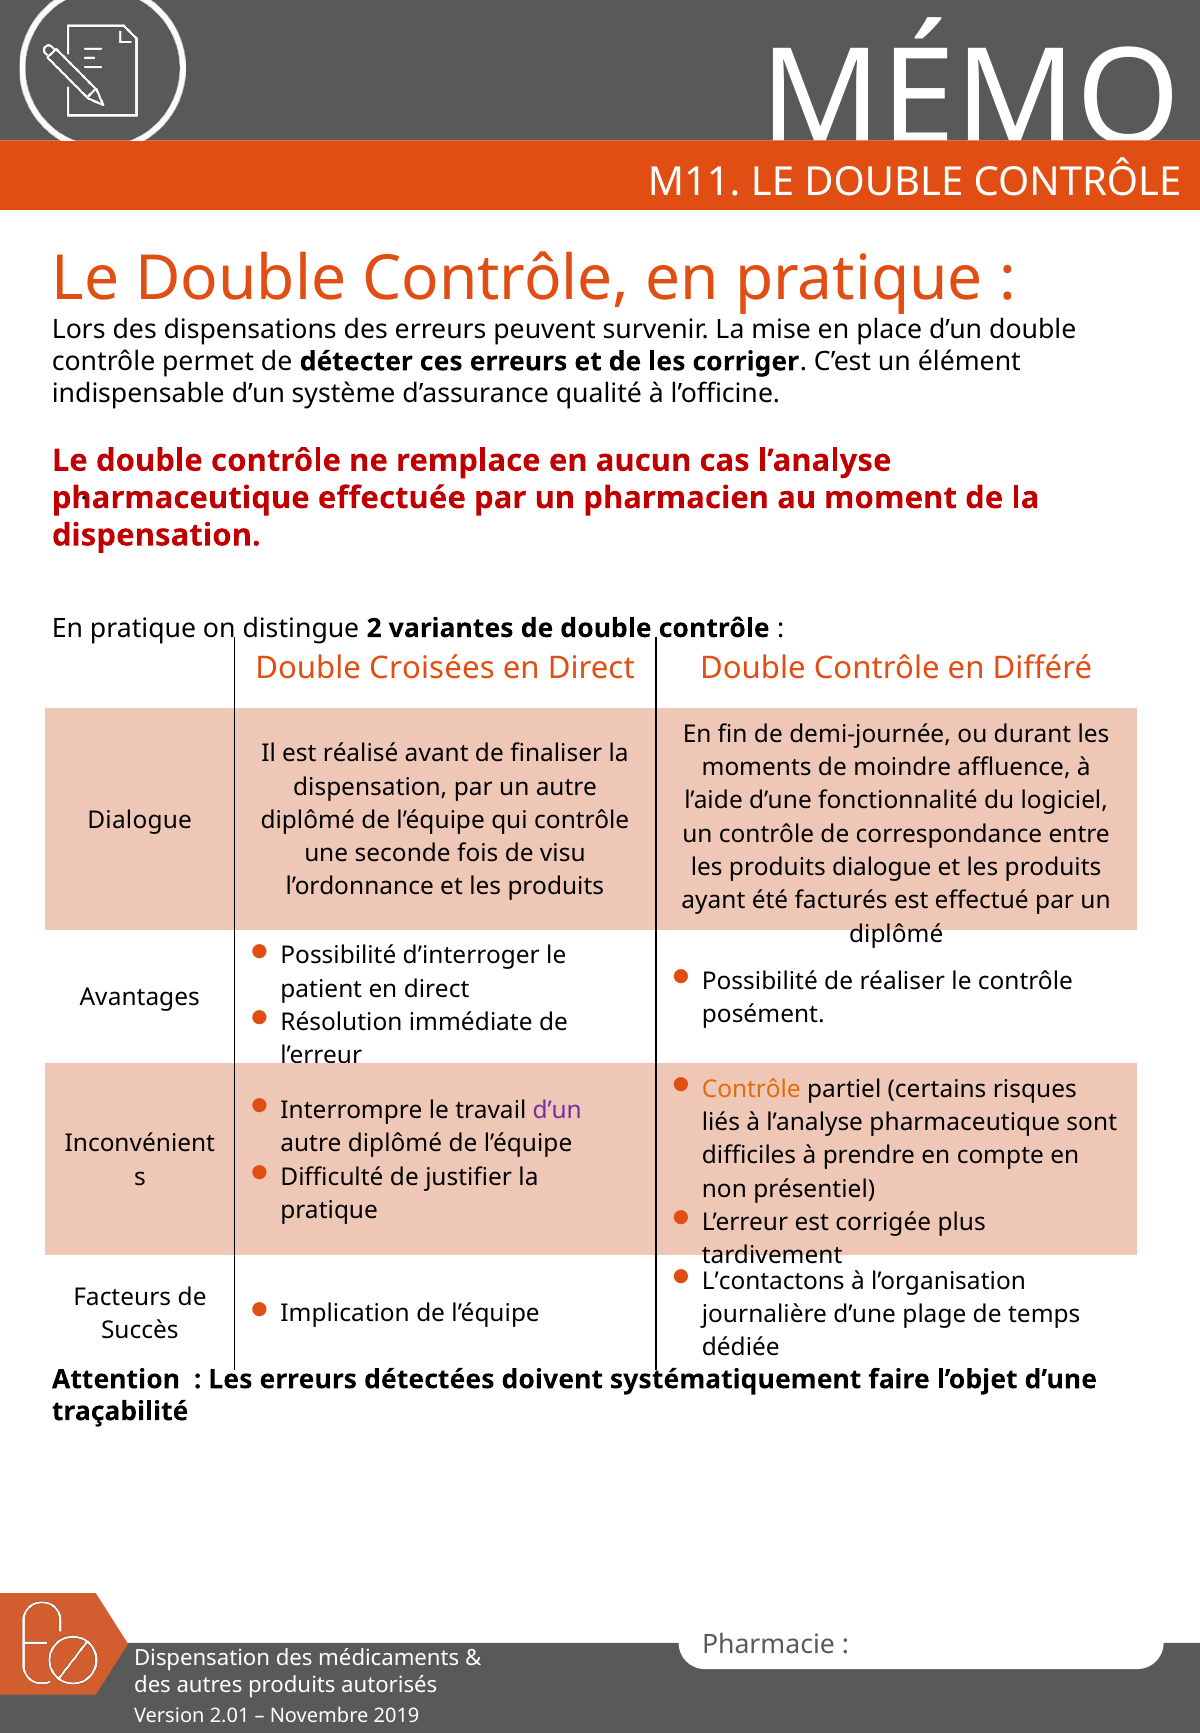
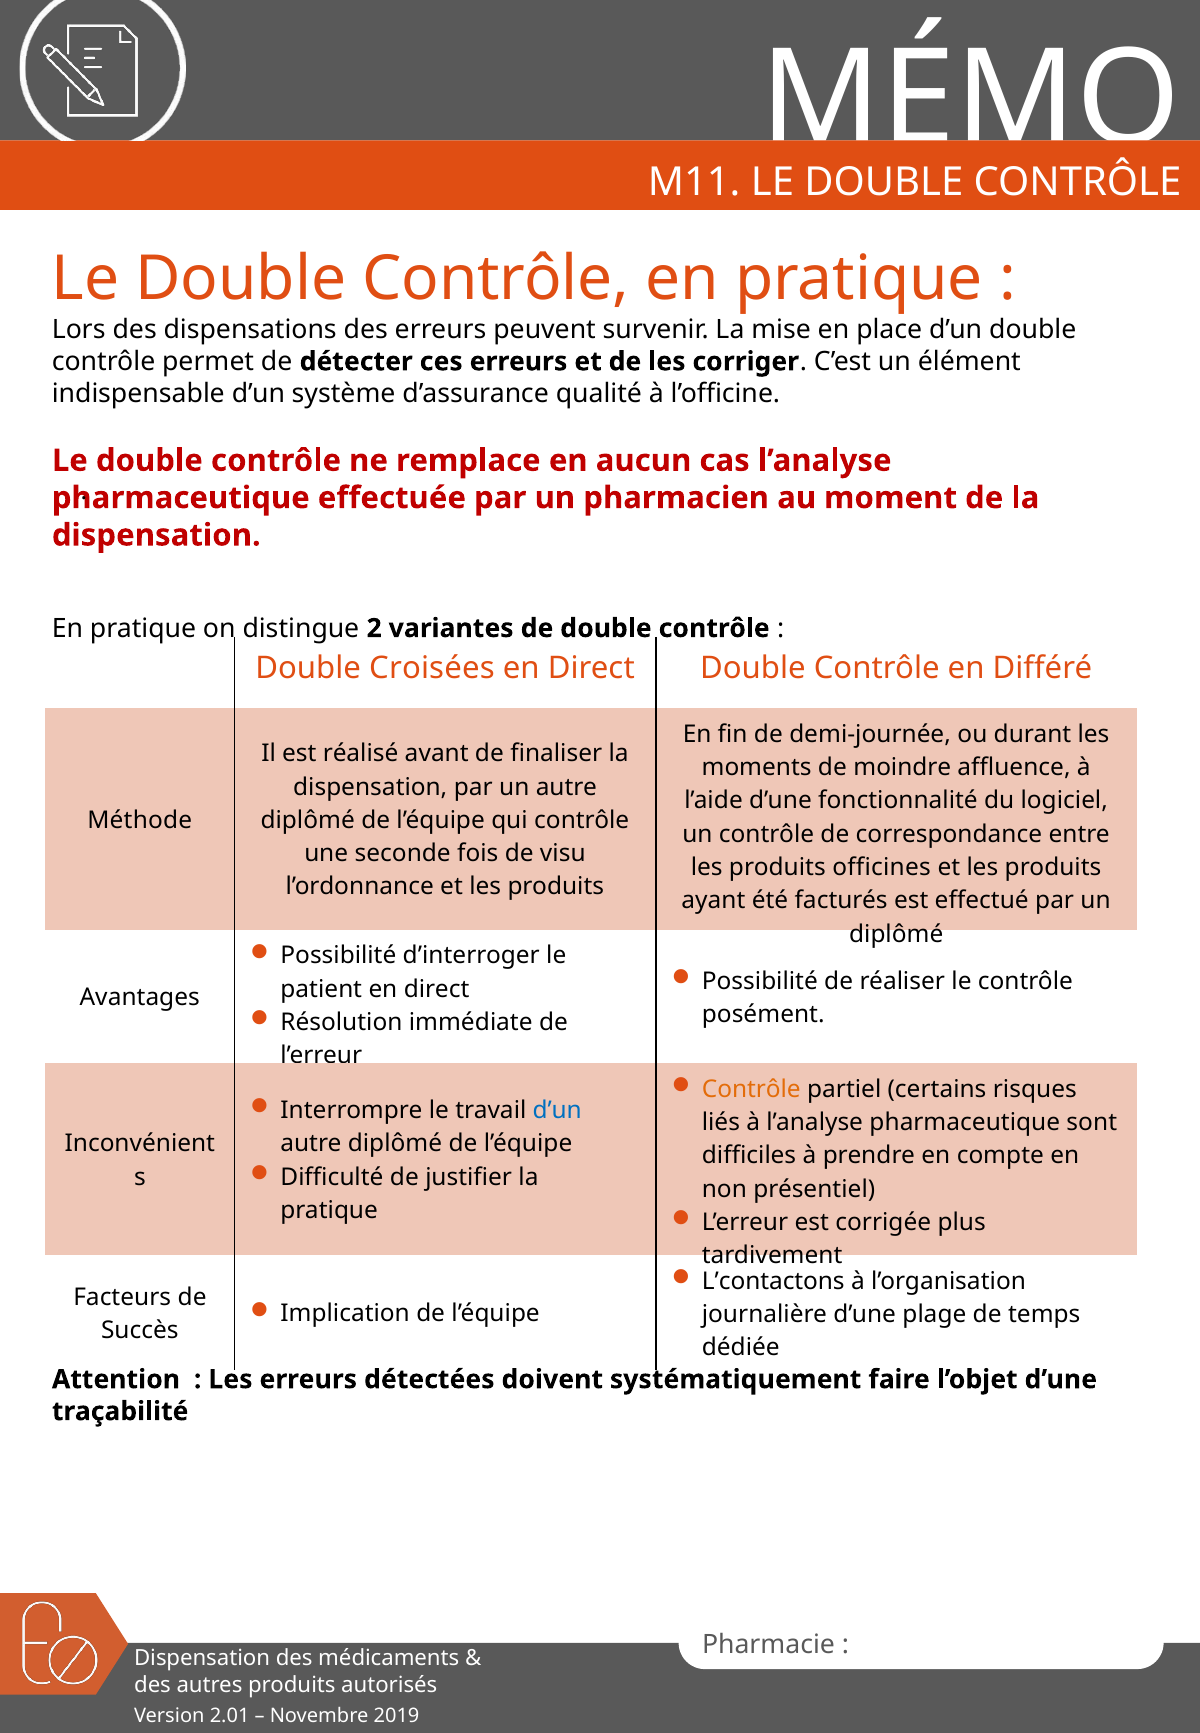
Dialogue at (140, 820): Dialogue -> Méthode
produits dialogue: dialogue -> officines
d’un at (557, 1111) colour: purple -> blue
